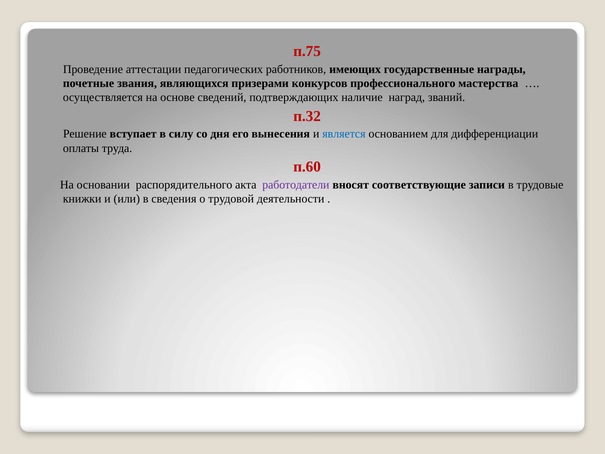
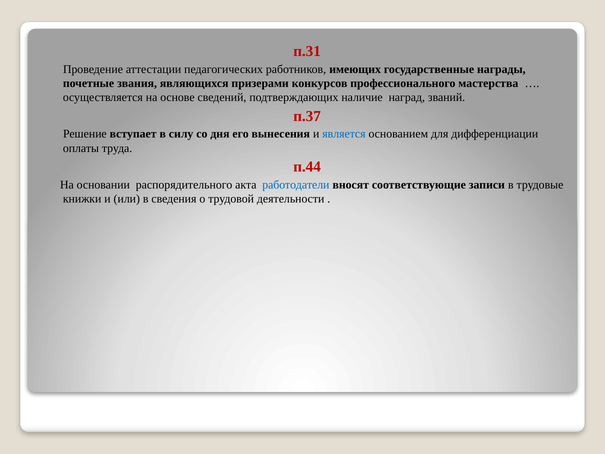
п.75: п.75 -> п.31
п.32: п.32 -> п.37
п.60: п.60 -> п.44
работодатели colour: purple -> blue
